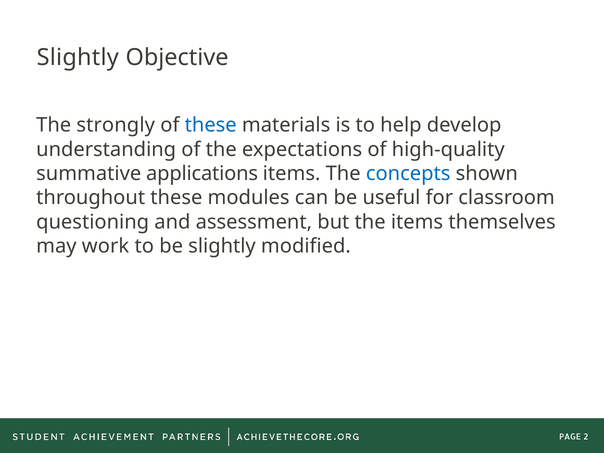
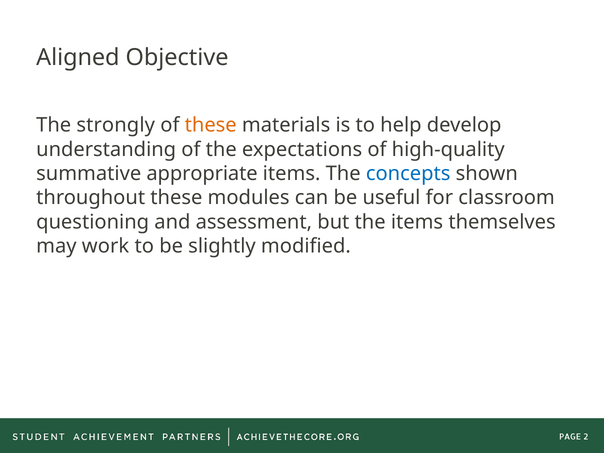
Slightly at (78, 58): Slightly -> Aligned
these at (211, 125) colour: blue -> orange
applications: applications -> appropriate
